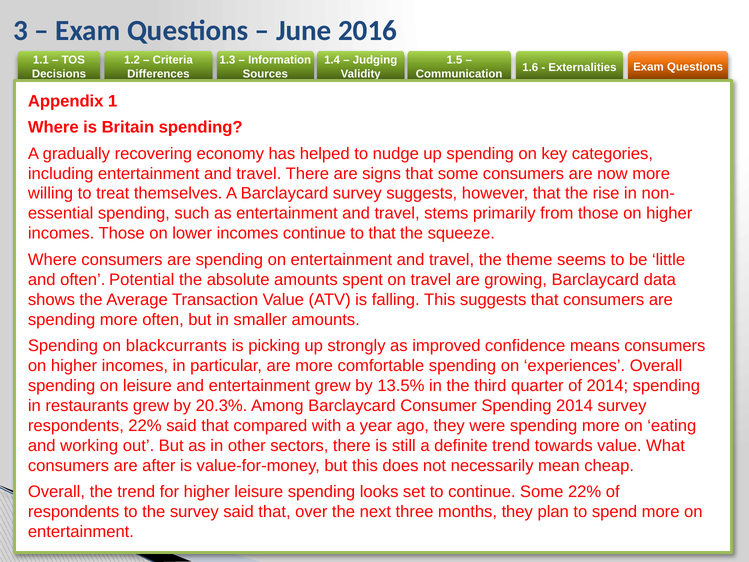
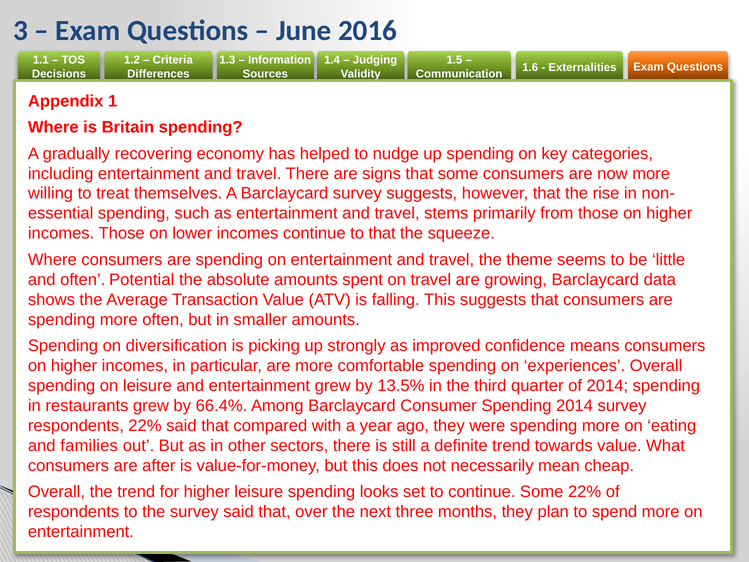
blackcurrants: blackcurrants -> diversification
20.3%: 20.3% -> 66.4%
working: working -> families
